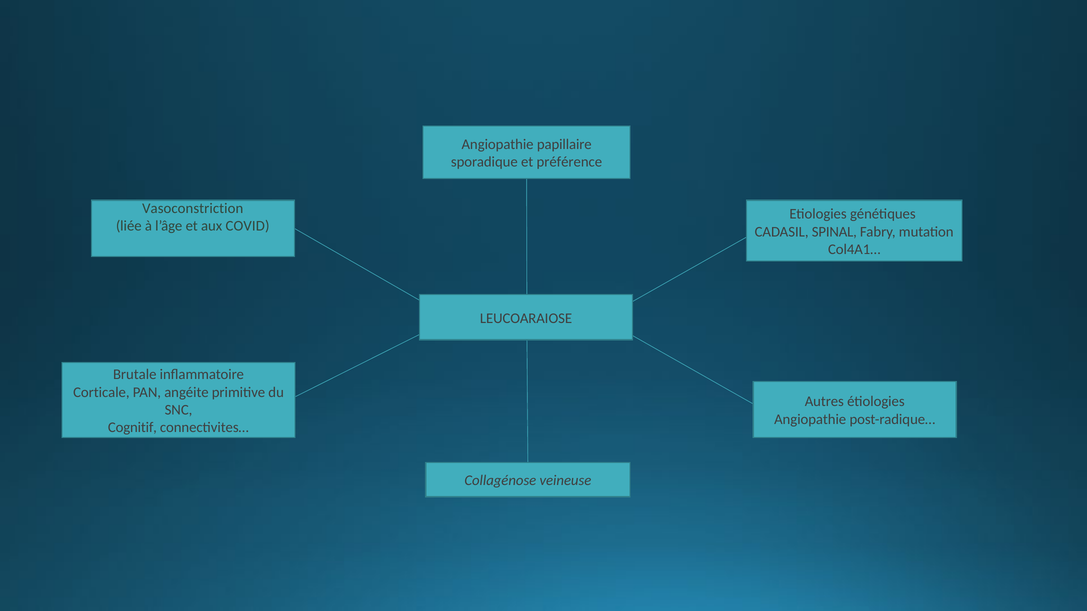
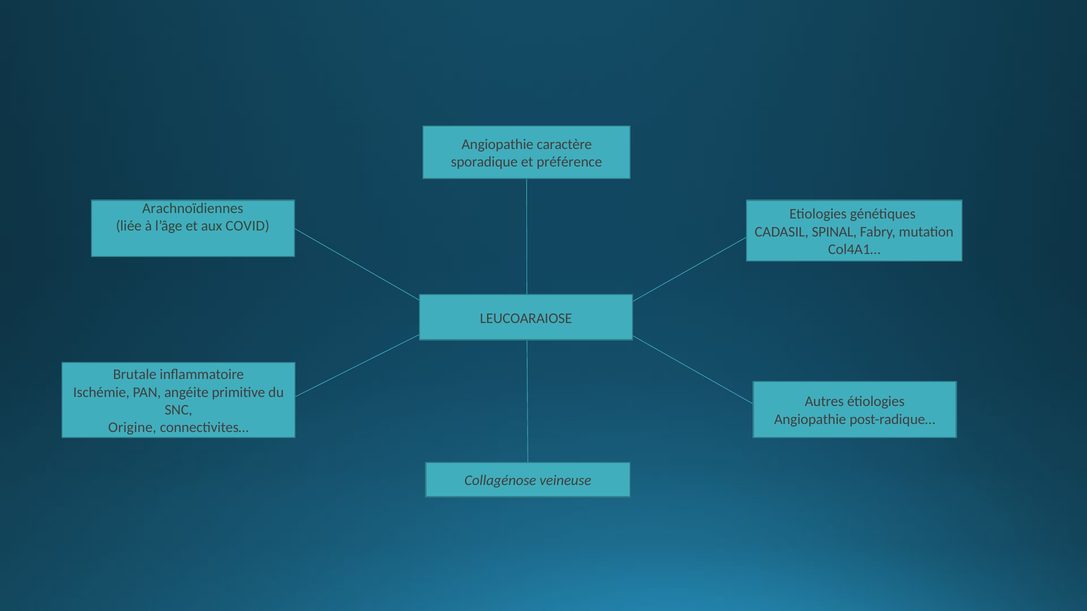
papillaire: papillaire -> caractère
Vasoconstriction: Vasoconstriction -> Arachnoïdiennes
Corticale: Corticale -> Ischémie
Cognitif: Cognitif -> Origine
